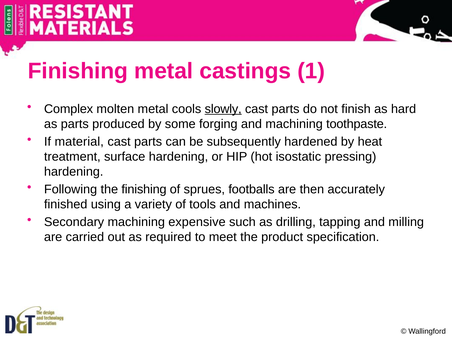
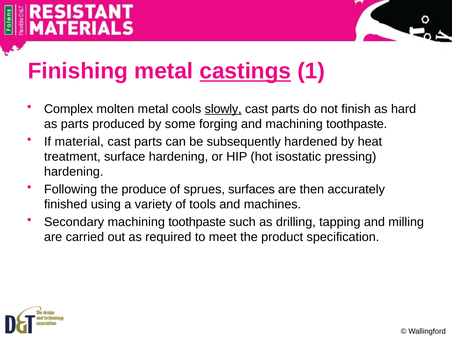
castings underline: none -> present
the finishing: finishing -> produce
footballs: footballs -> surfaces
Secondary machining expensive: expensive -> toothpaste
